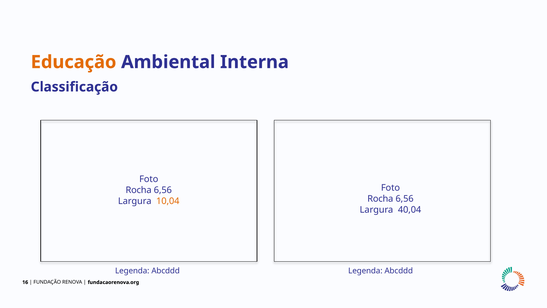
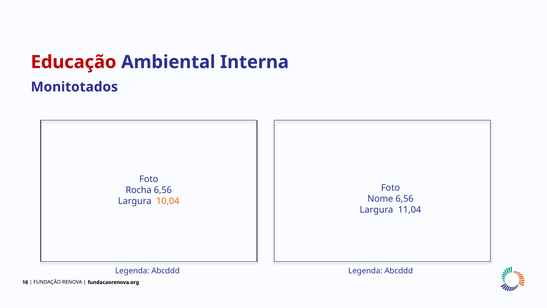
Educação colour: orange -> red
Classificação: Classificação -> Monitotados
Rocha at (380, 199): Rocha -> Nome
40,04: 40,04 -> 11,04
